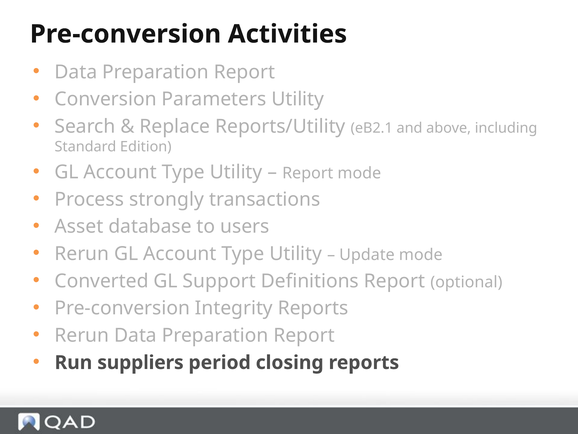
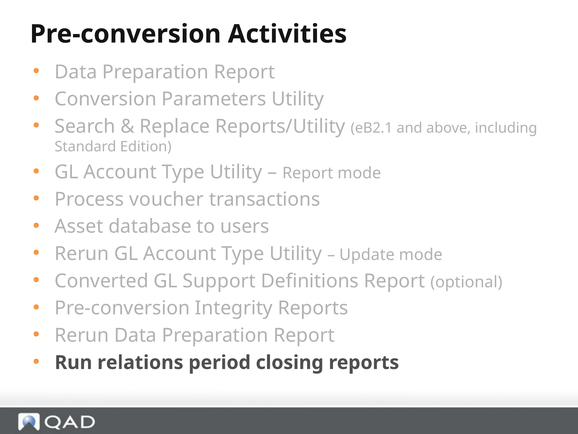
strongly: strongly -> voucher
suppliers: suppliers -> relations
